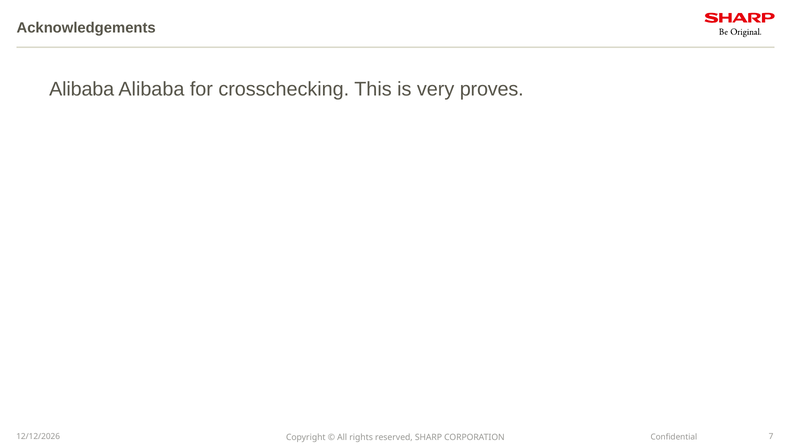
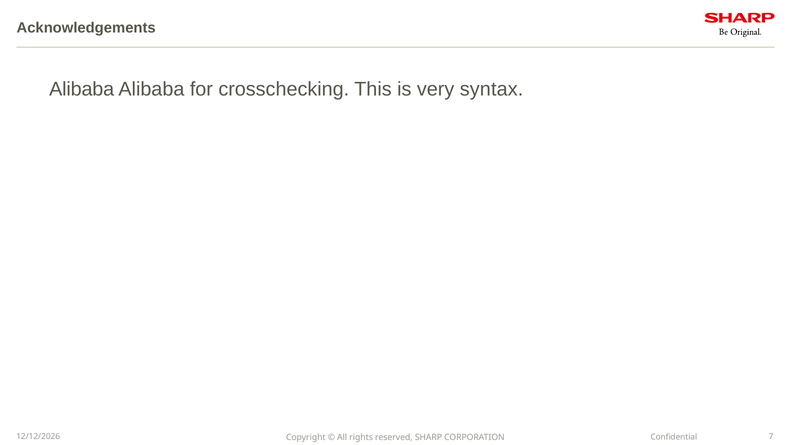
proves: proves -> syntax
